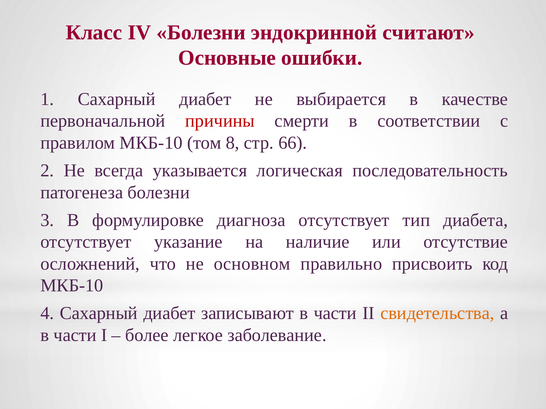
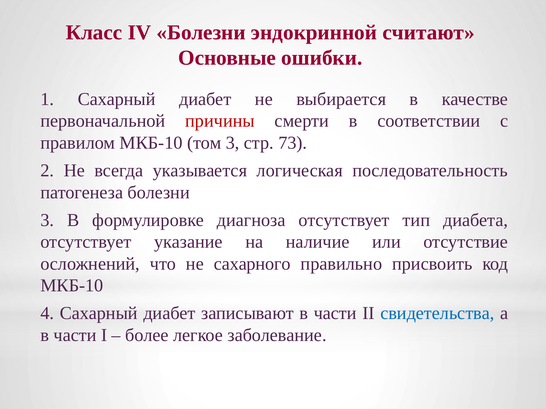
том 8: 8 -> 3
66: 66 -> 73
основном: основном -> сахарного
свидетельства colour: orange -> blue
